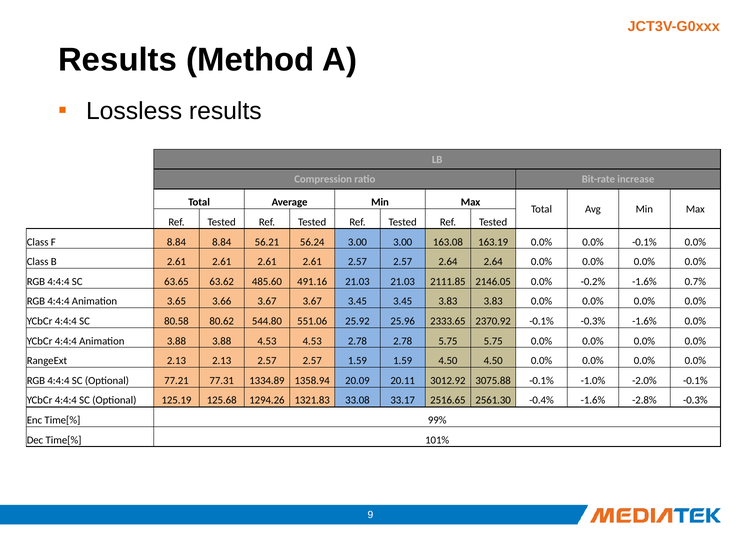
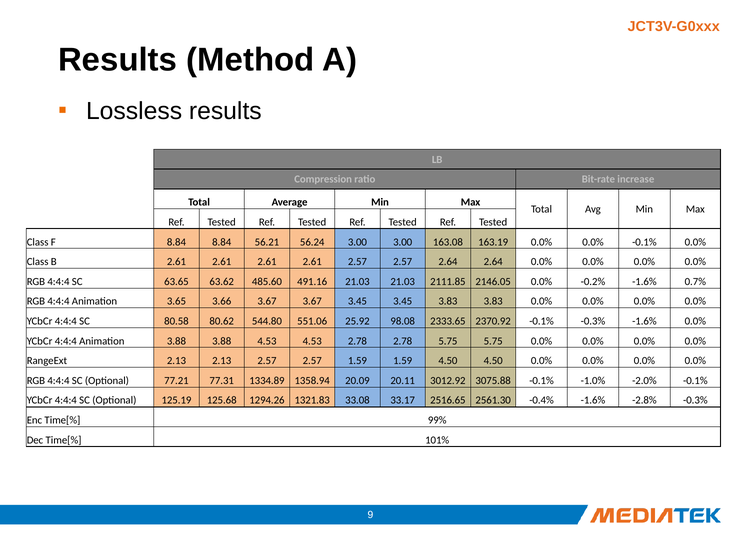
25.96: 25.96 -> 98.08
